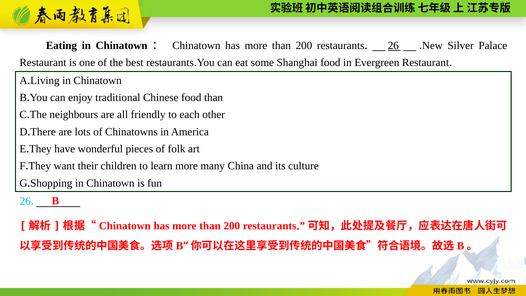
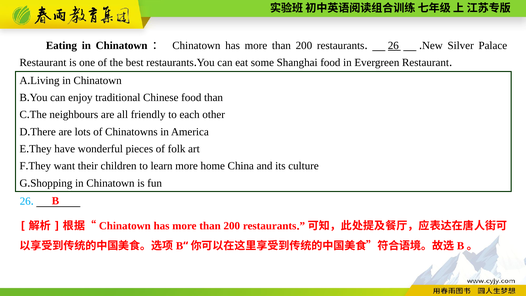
many: many -> home
